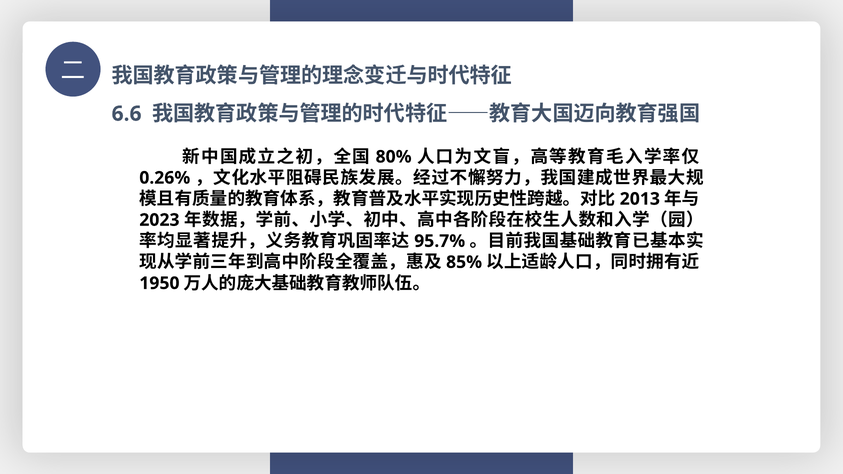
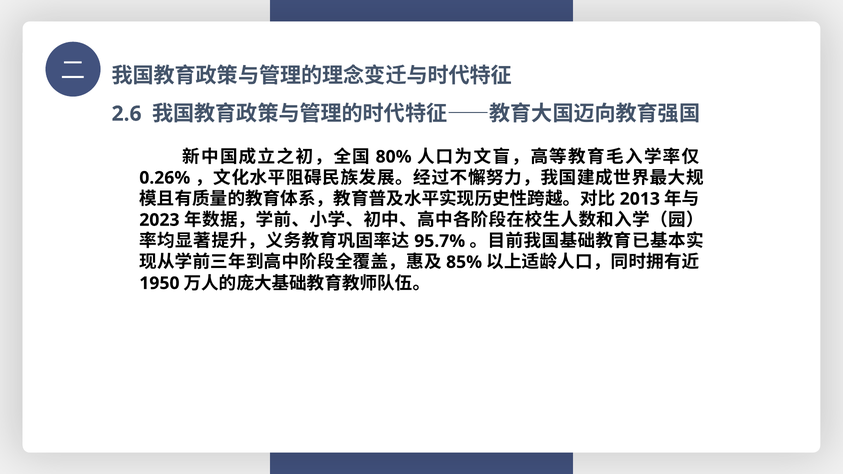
6.6: 6.6 -> 2.6
